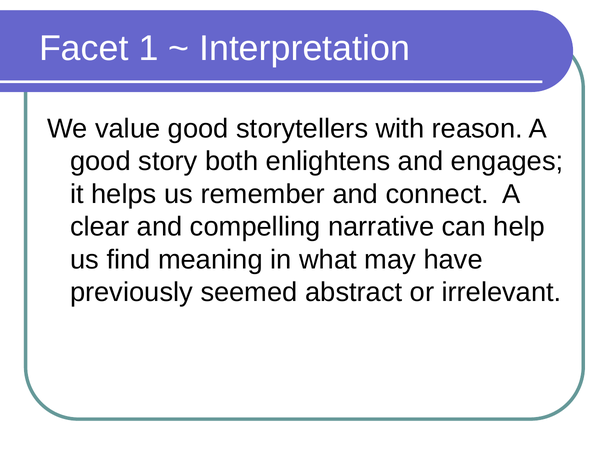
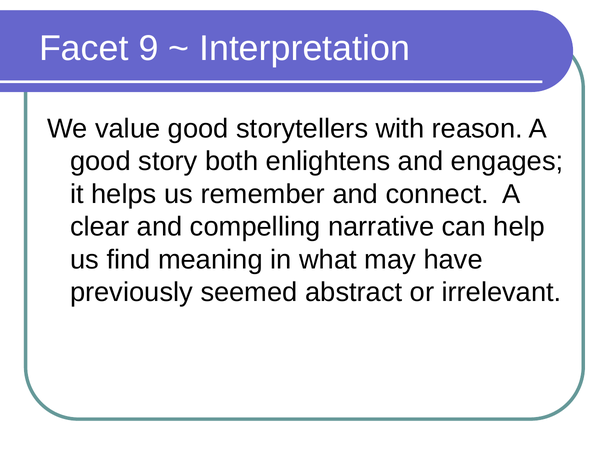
1: 1 -> 9
